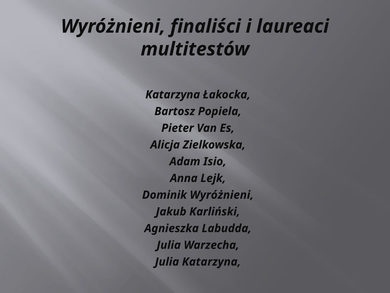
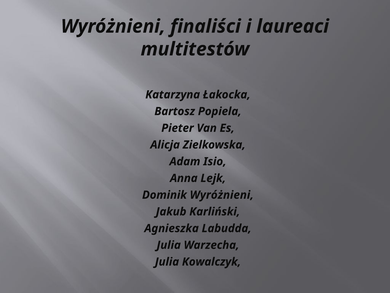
Julia Katarzyna: Katarzyna -> Kowalczyk
